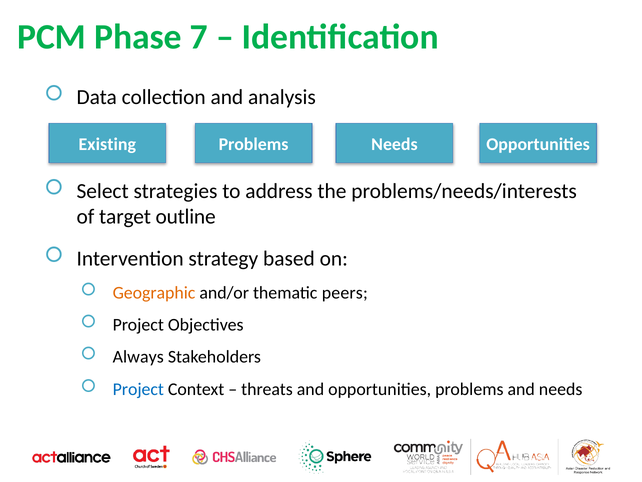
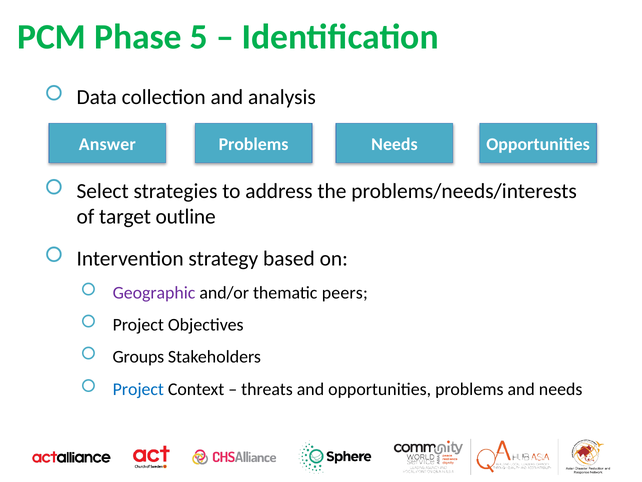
7: 7 -> 5
Existing: Existing -> Answer
Geographic colour: orange -> purple
Always: Always -> Groups
